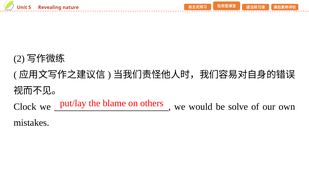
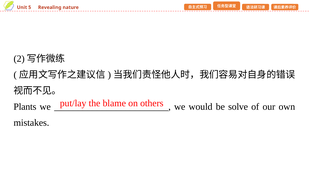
Clock: Clock -> Plants
